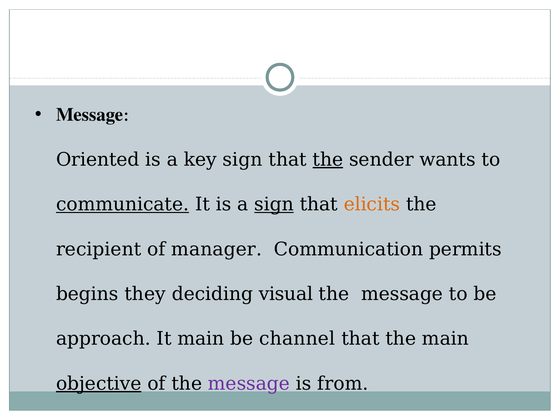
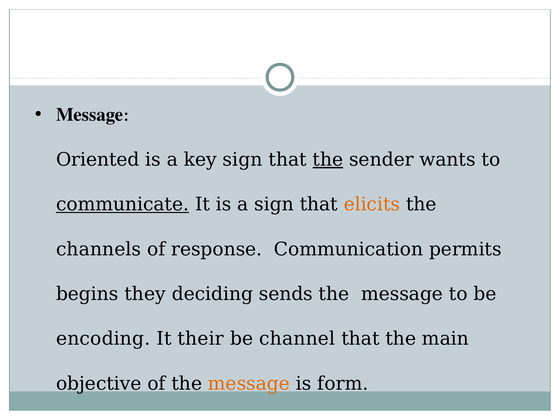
sign at (274, 204) underline: present -> none
recipient: recipient -> channels
manager: manager -> response
visual: visual -> sends
approach: approach -> encoding
It main: main -> their
objective underline: present -> none
message at (249, 384) colour: purple -> orange
from: from -> form
